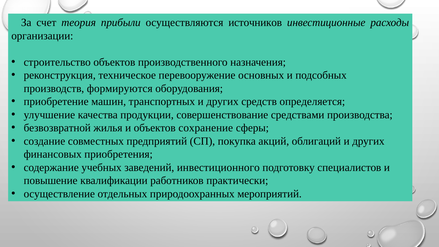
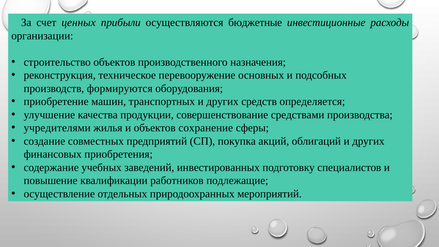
теория: теория -> ценных
источников: источников -> бюджетные
безвозвратной: безвозвратной -> учредителями
инвестиционного: инвестиционного -> инвестированных
практически: практически -> подлежащие
